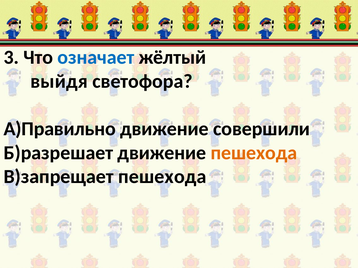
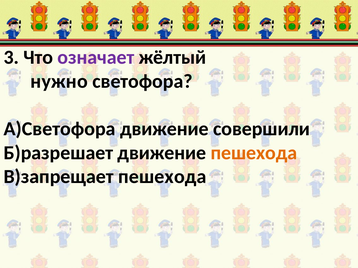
означает colour: blue -> purple
выйдя: выйдя -> нужно
А)Правильно: А)Правильно -> А)Светофора
